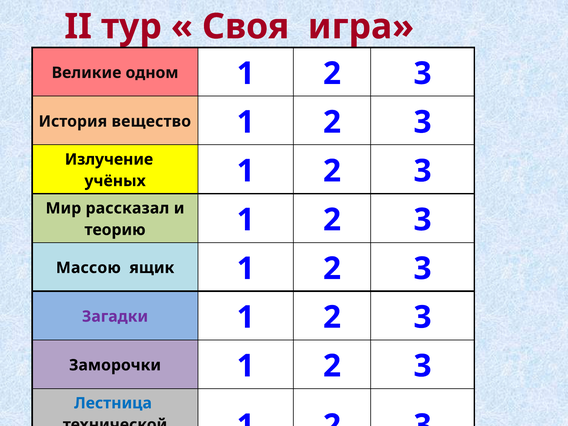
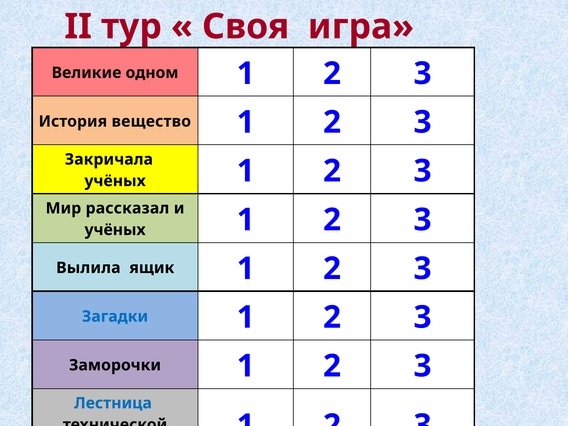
Излучение: Излучение -> Закричала
теорию at (115, 230): теорию -> учёных
Массою: Массою -> Вылила
Загадки colour: purple -> blue
